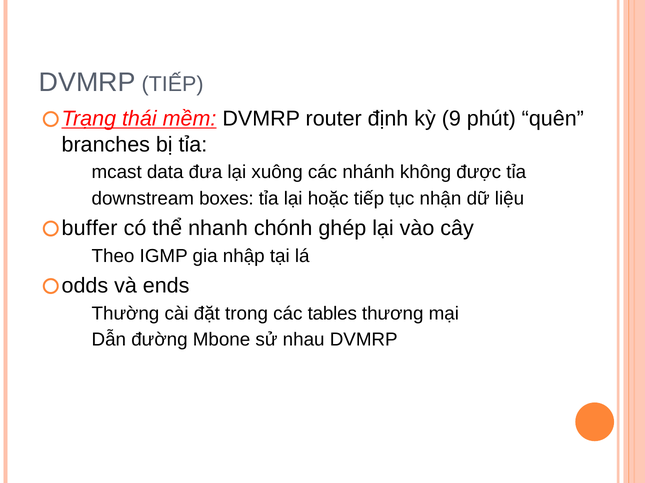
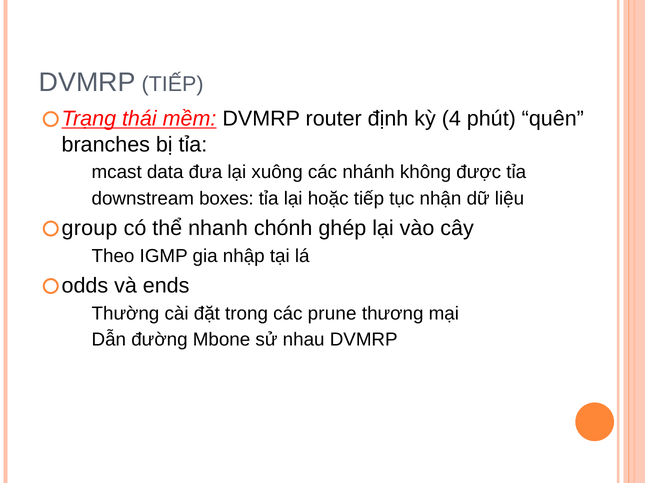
9: 9 -> 4
buffer: buffer -> group
tables: tables -> prune
